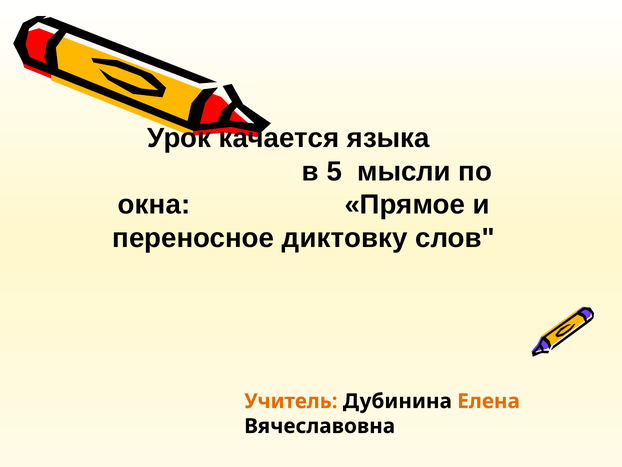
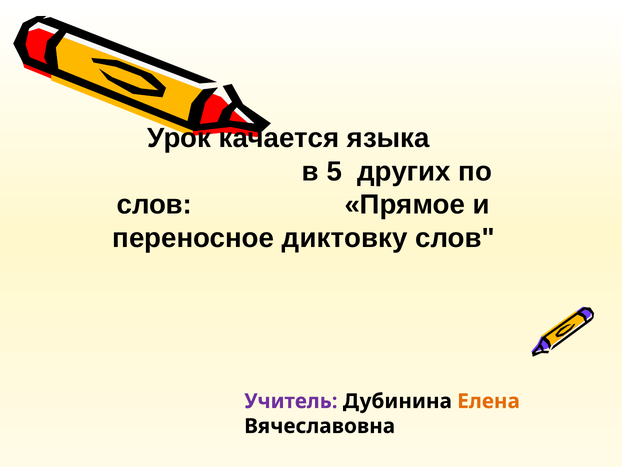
мысли: мысли -> других
окна at (154, 205): окна -> слов
Учитель colour: orange -> purple
